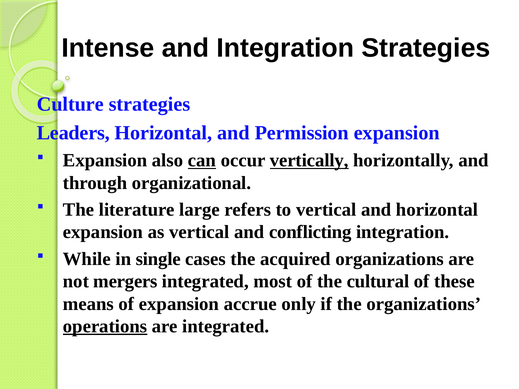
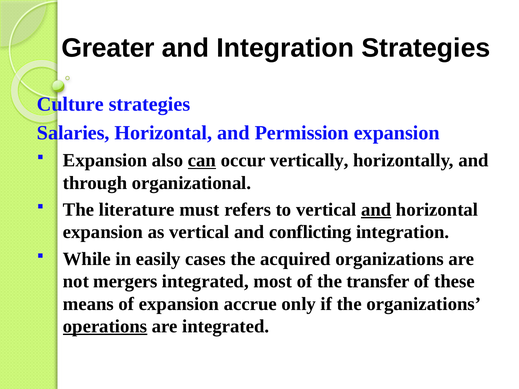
Intense: Intense -> Greater
Leaders: Leaders -> Salaries
vertically underline: present -> none
large: large -> must
and at (376, 210) underline: none -> present
single: single -> easily
cultural: cultural -> transfer
